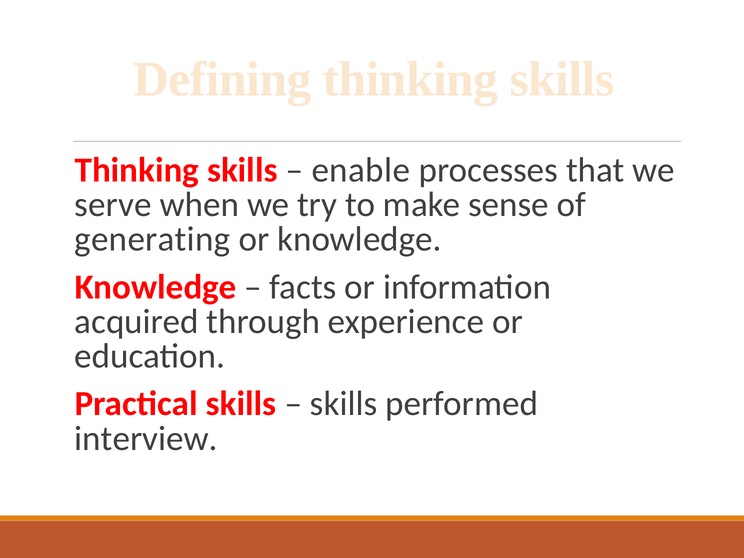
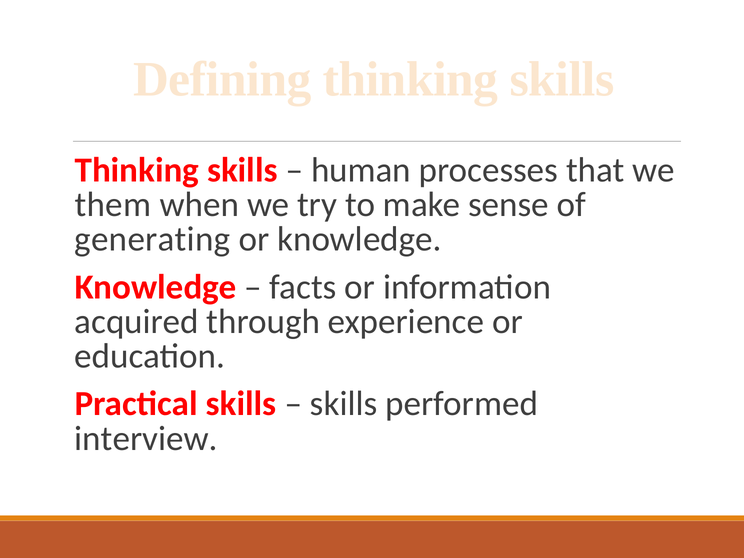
enable: enable -> human
serve: serve -> them
